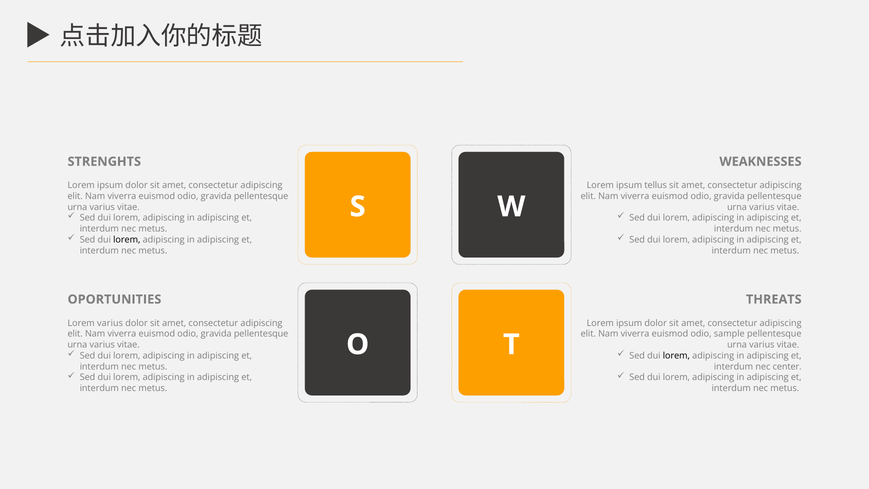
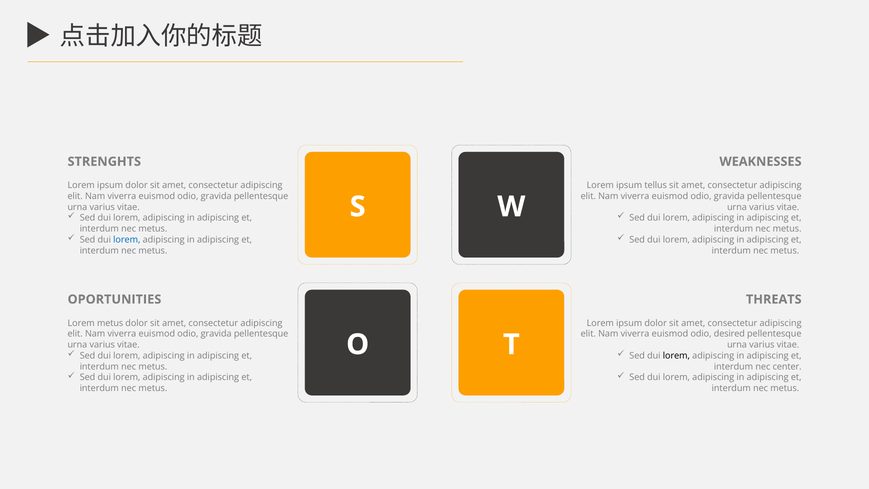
lorem at (127, 240) colour: black -> blue
Lorem varius: varius -> metus
sample: sample -> desired
